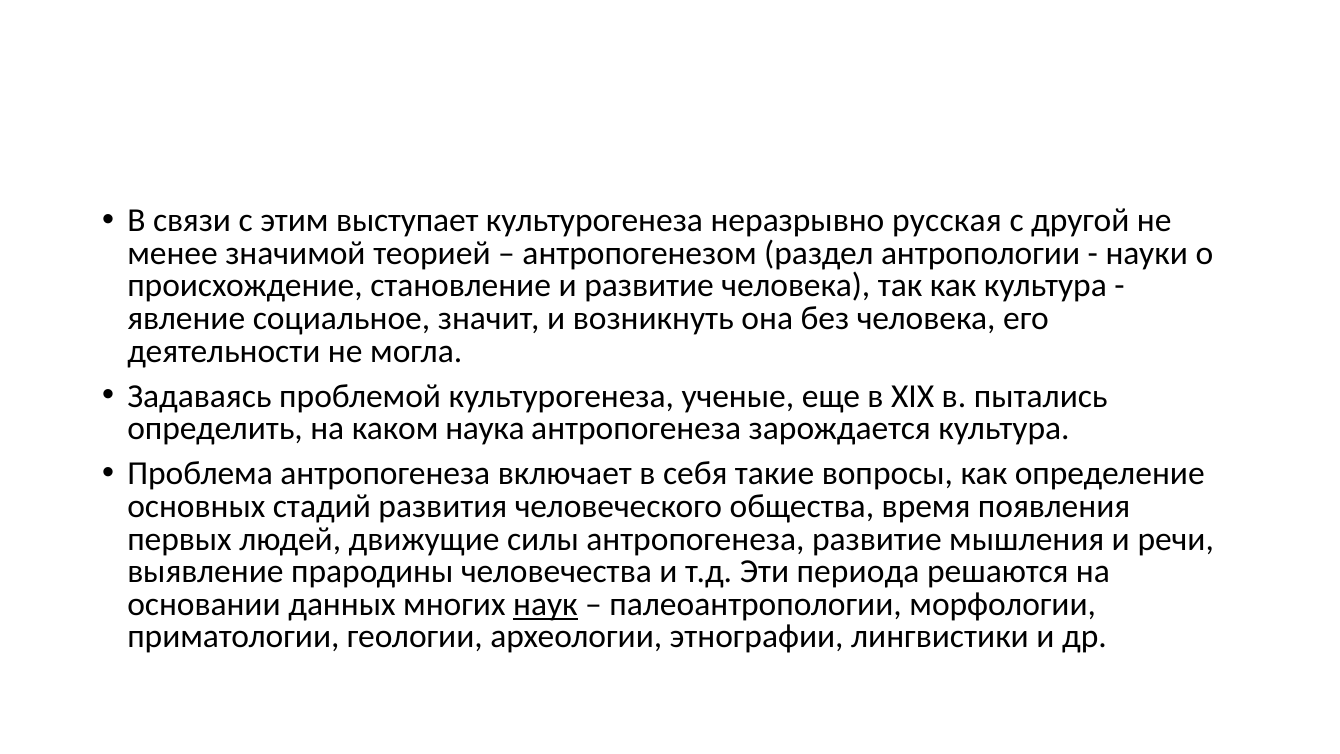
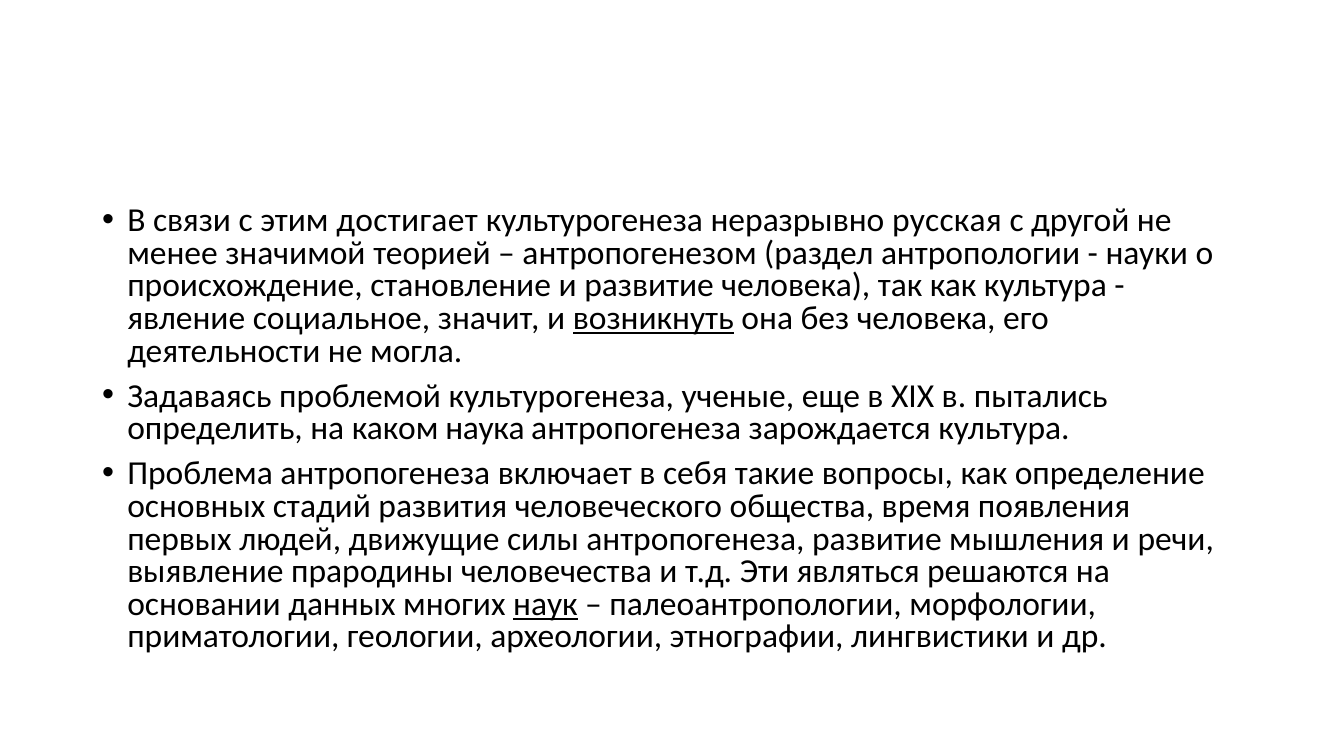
выступает: выступает -> достигает
возникнуть underline: none -> present
периода: периода -> являться
